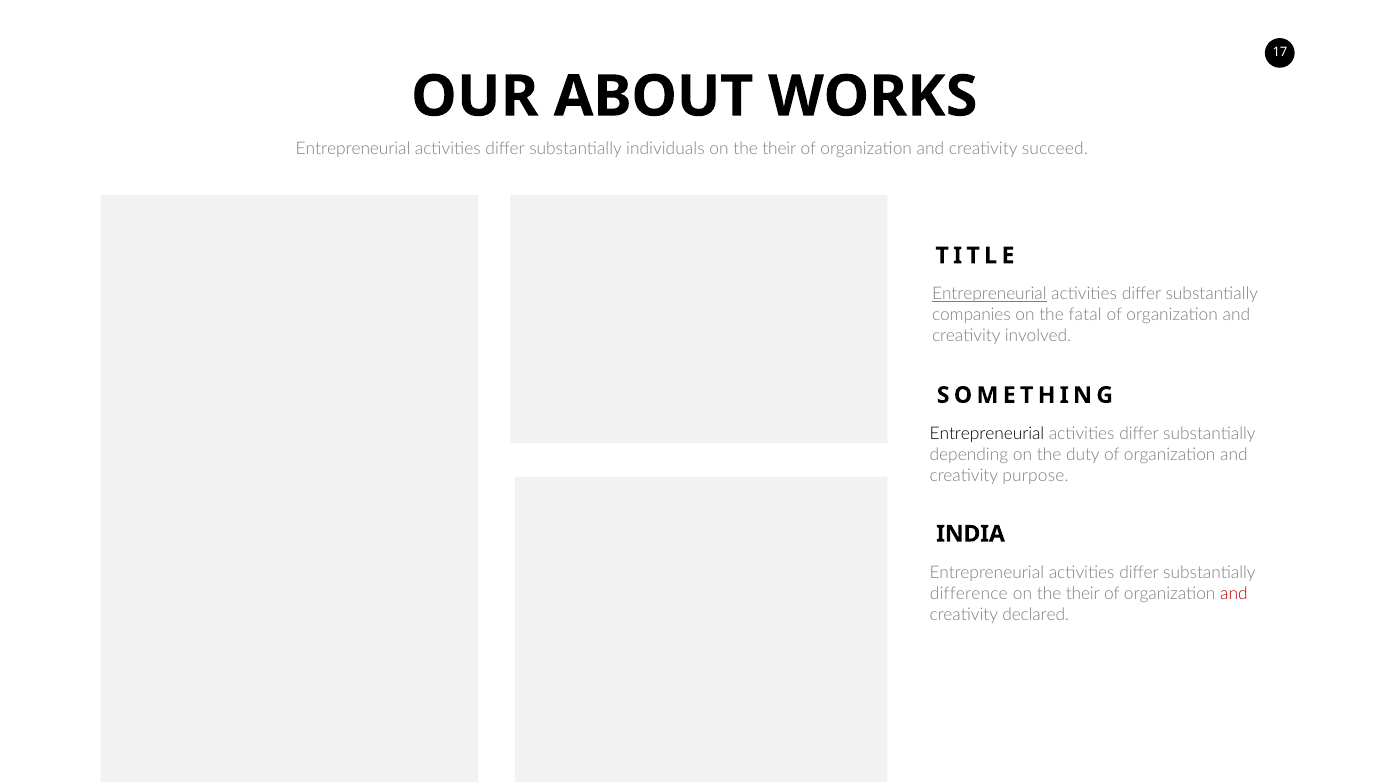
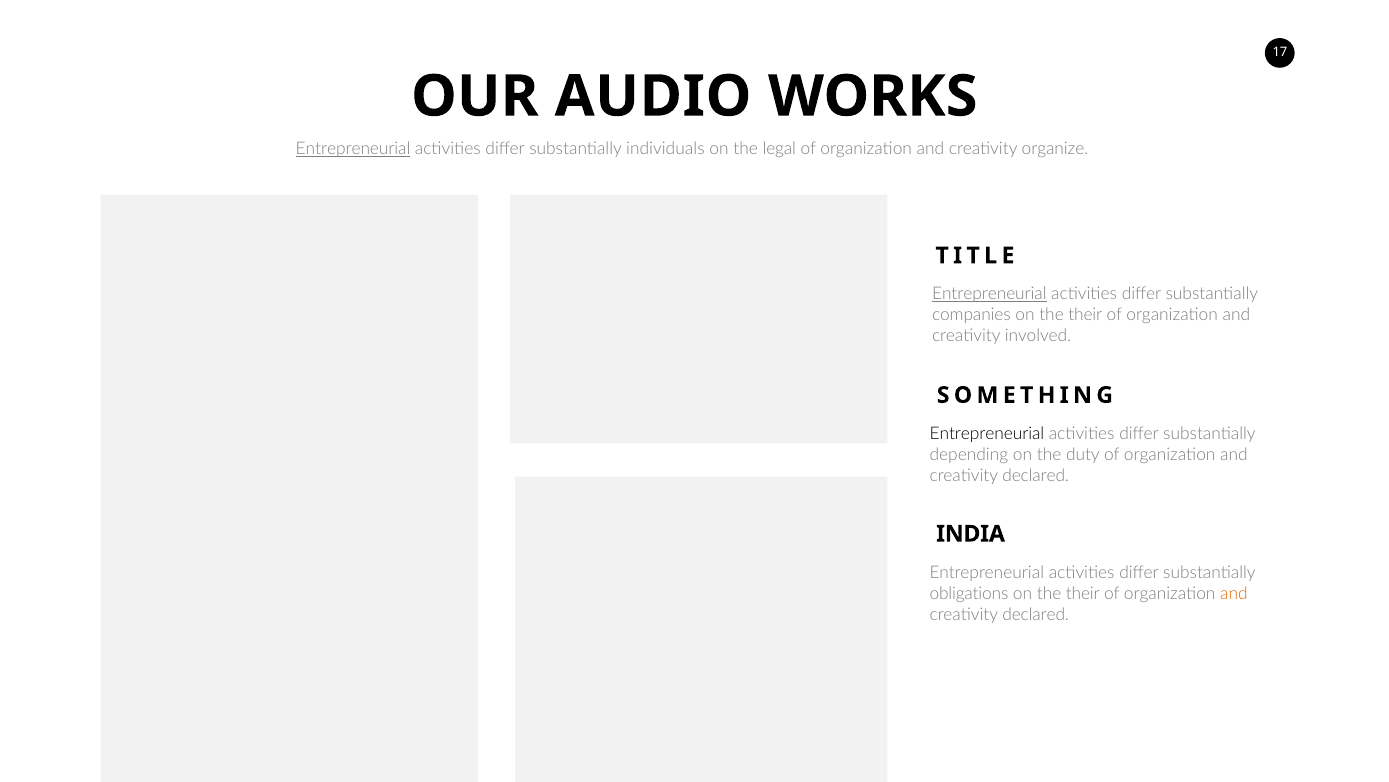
ABOUT: ABOUT -> AUDIO
Entrepreneurial at (353, 149) underline: none -> present
their at (779, 149): their -> legal
succeed: succeed -> organize
fatal at (1085, 315): fatal -> their
purpose at (1036, 475): purpose -> declared
difference: difference -> obligations
and at (1234, 594) colour: red -> orange
